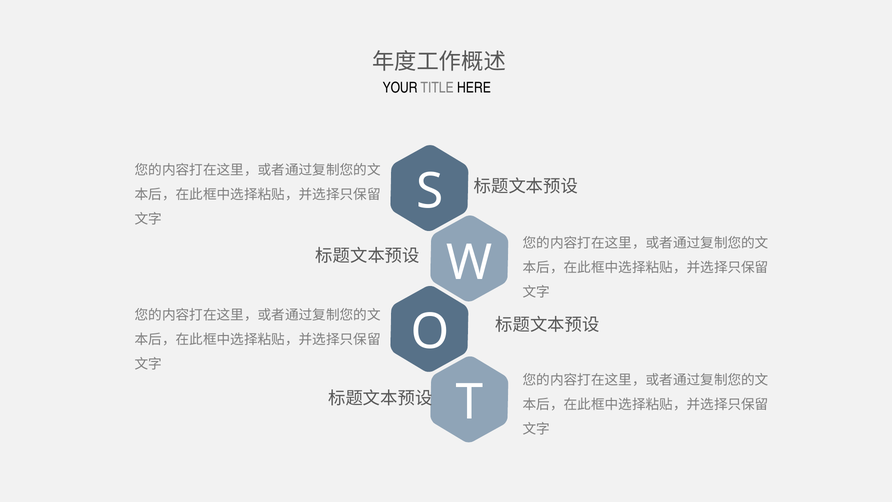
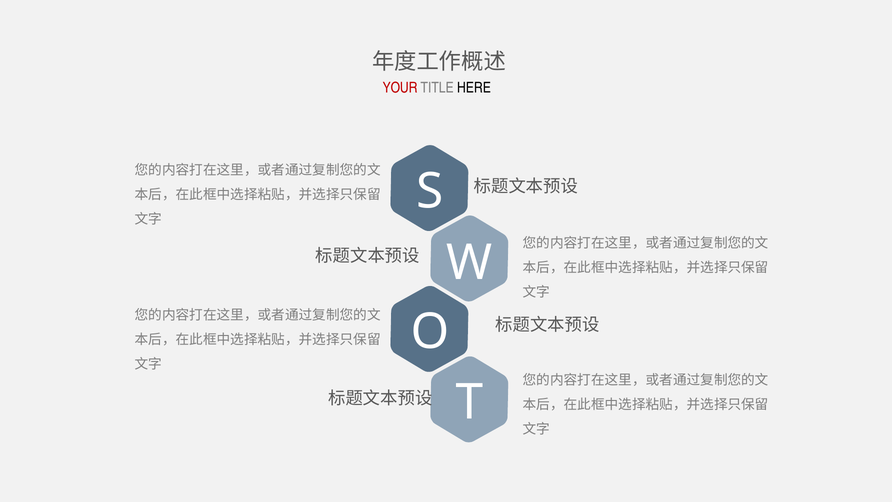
YOUR colour: black -> red
